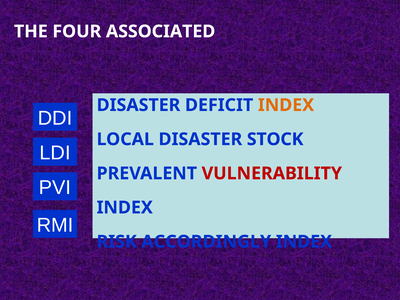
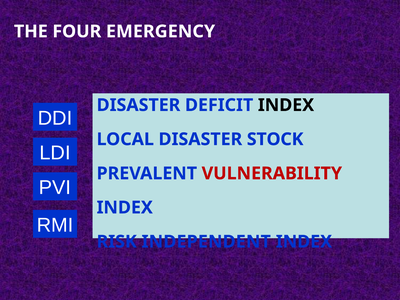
ASSOCIATED: ASSOCIATED -> EMERGENCY
INDEX at (286, 105) colour: orange -> black
ACCORDINGLY: ACCORDINGLY -> INDEPENDENT
